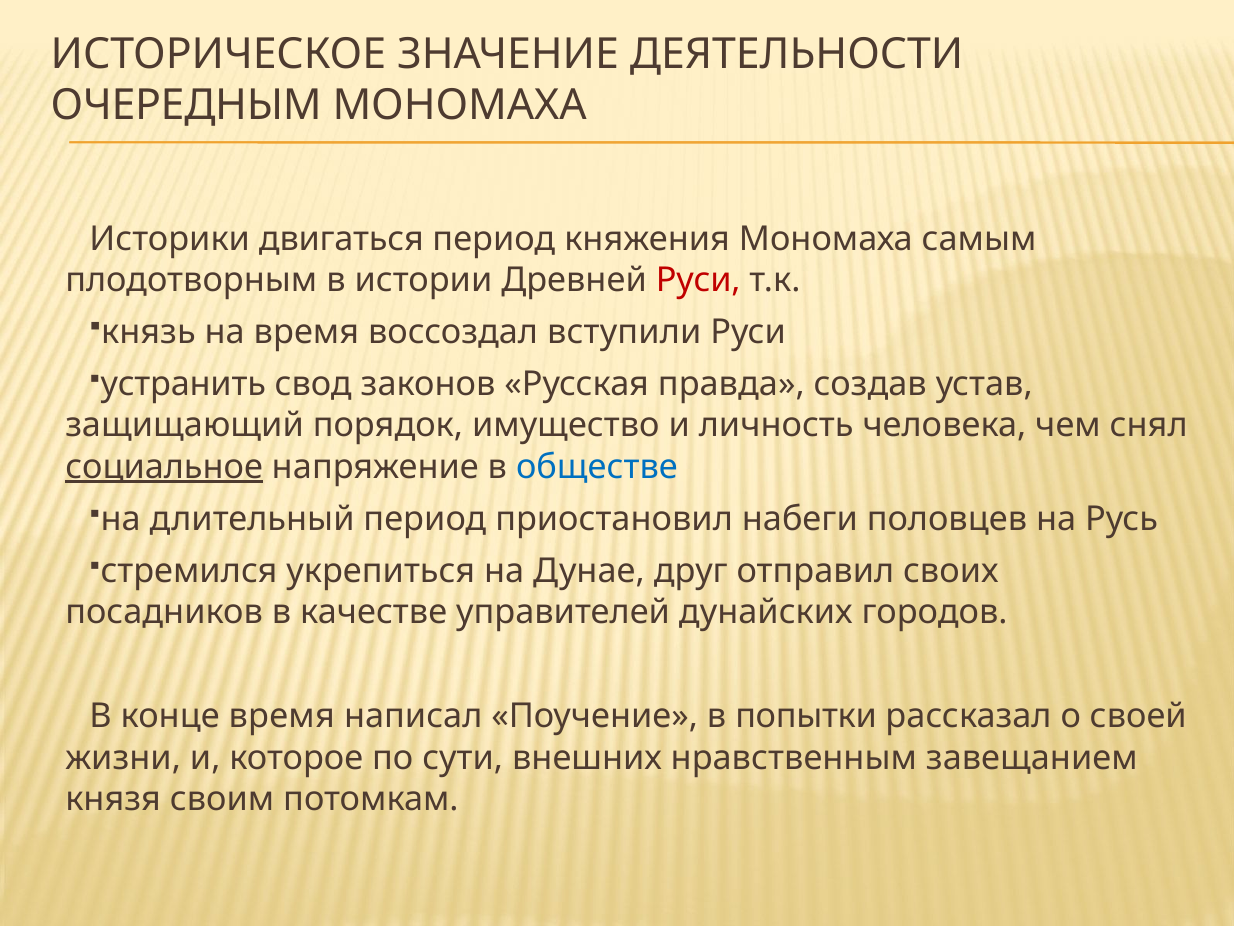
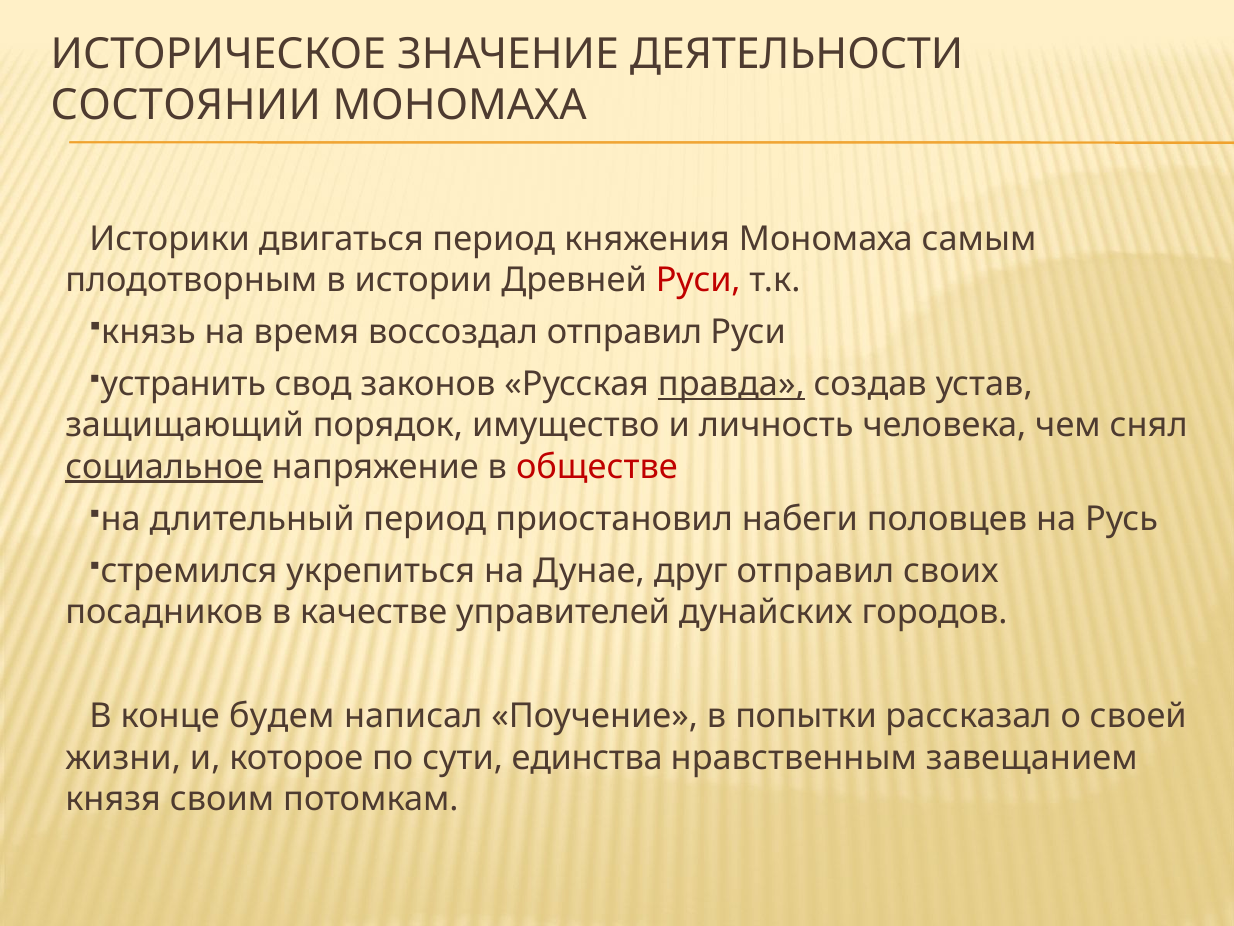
ОЧЕРЕДНЫМ: ОЧЕРЕДНЫМ -> СОСТОЯНИИ
воссоздал вступили: вступили -> отправил
правда underline: none -> present
обществе colour: blue -> red
конце время: время -> будем
внешних: внешних -> единства
